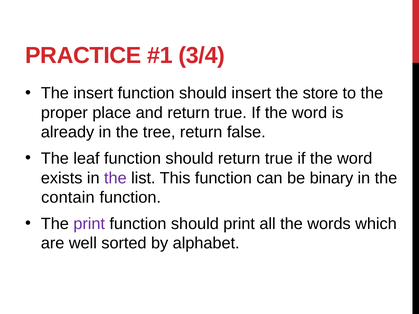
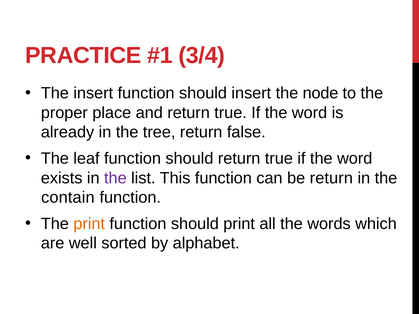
store: store -> node
be binary: binary -> return
print at (89, 224) colour: purple -> orange
